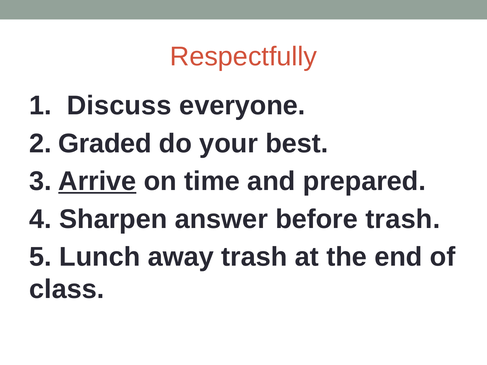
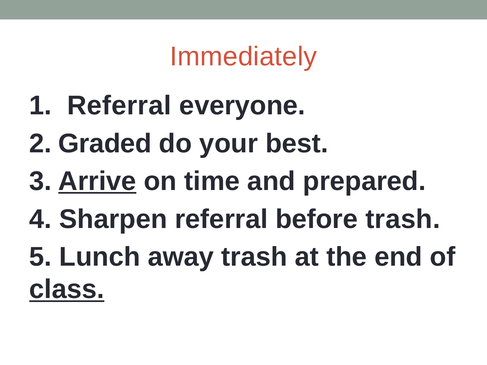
Respectfully: Respectfully -> Immediately
1 Discuss: Discuss -> Referral
Sharpen answer: answer -> referral
class underline: none -> present
